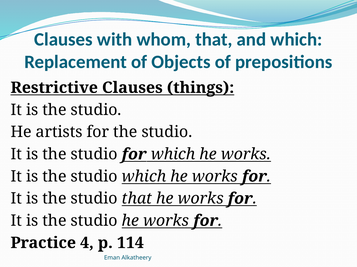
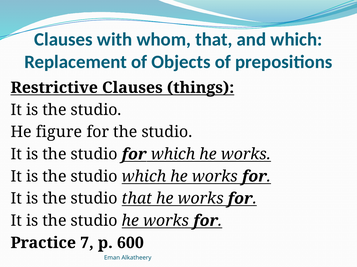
artists: artists -> figure
4: 4 -> 7
114: 114 -> 600
